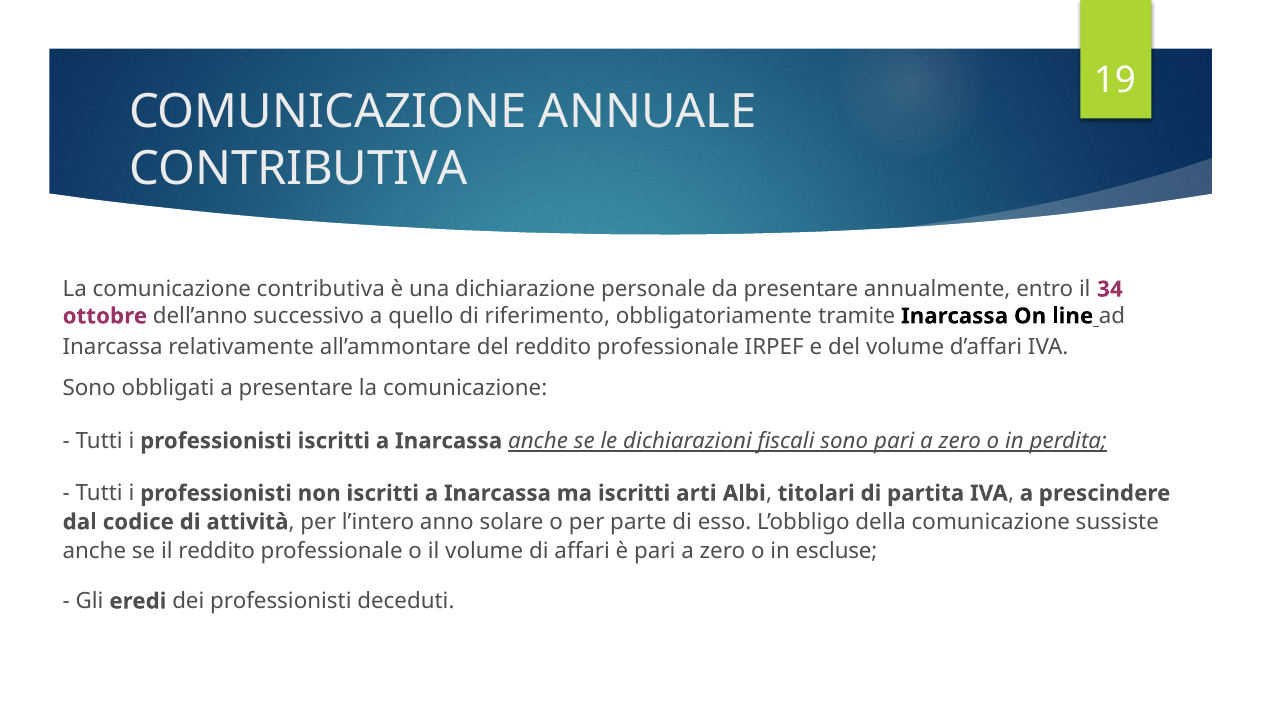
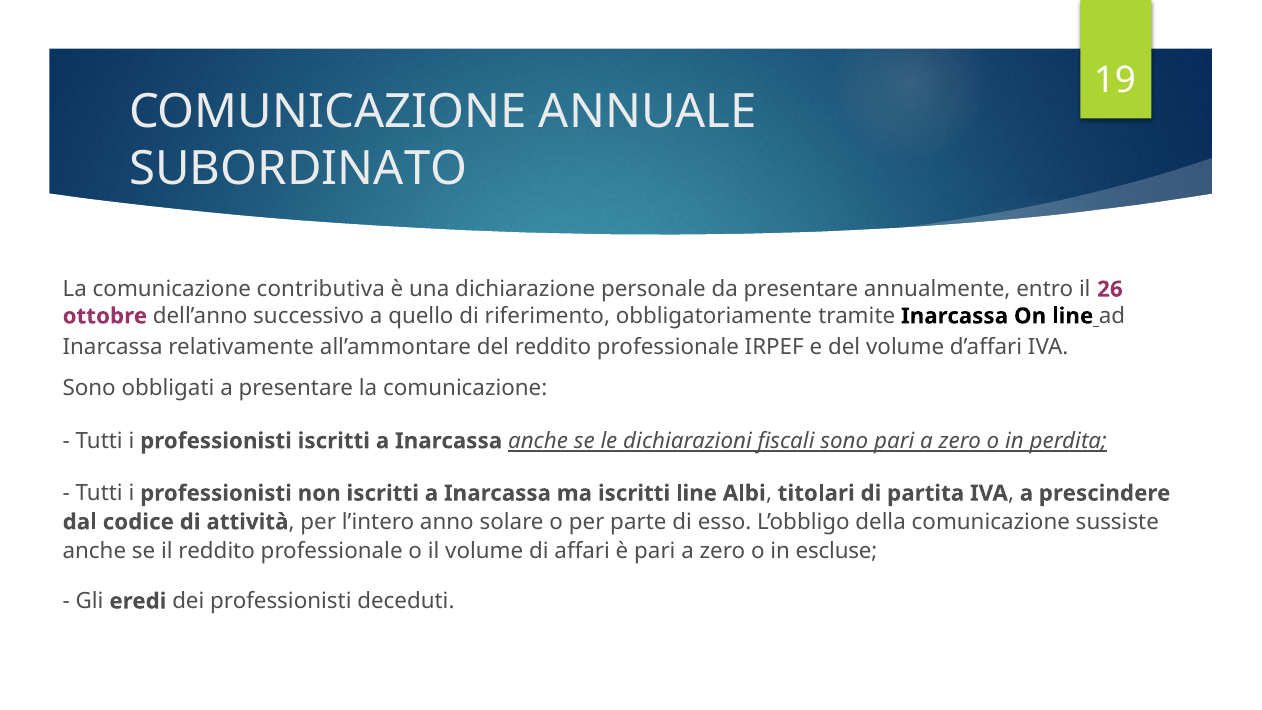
CONTRIBUTIVA at (298, 169): CONTRIBUTIVA -> SUBORDINATO
34: 34 -> 26
iscritti arti: arti -> line
